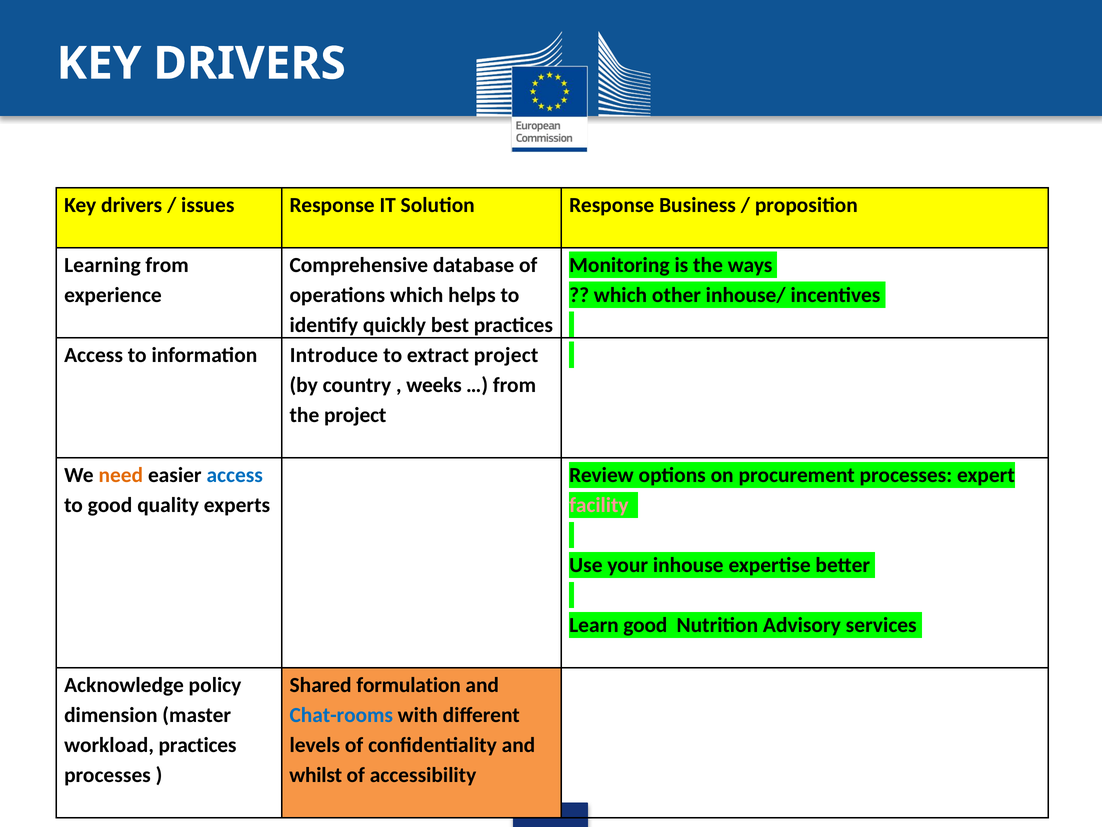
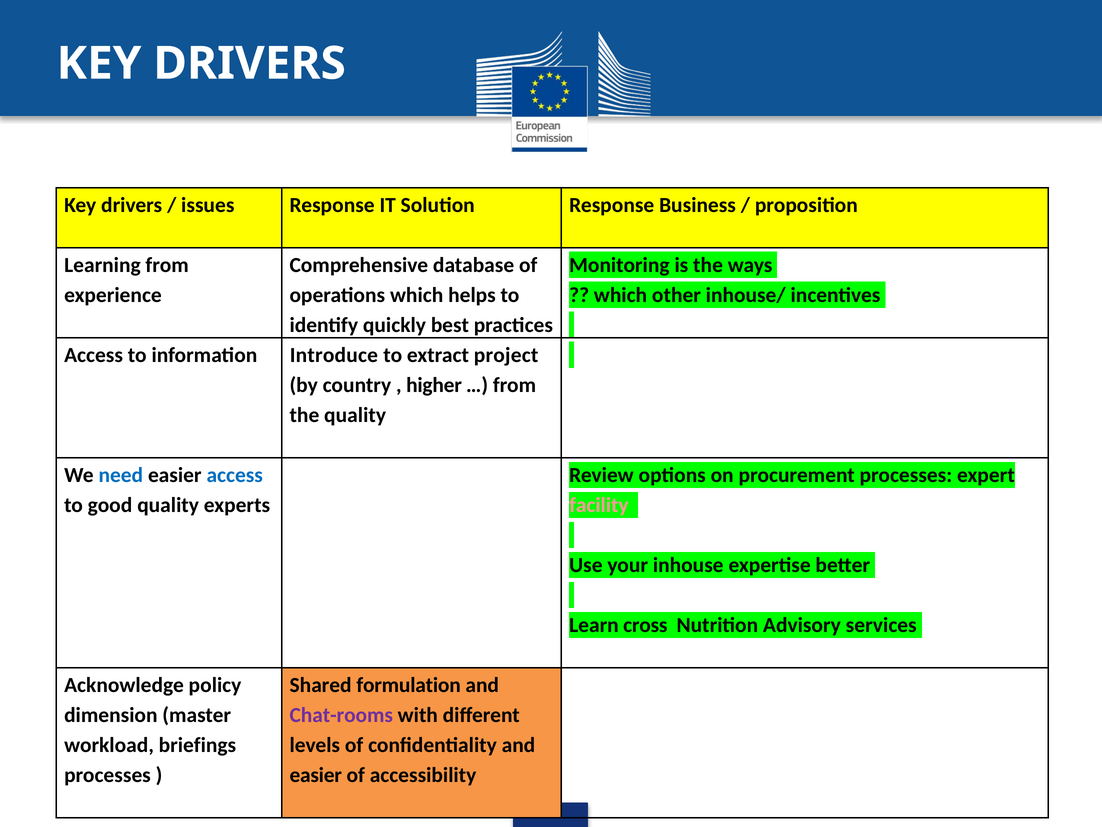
weeks: weeks -> higher
the project: project -> quality
need colour: orange -> blue
Learn good: good -> cross
Chat-rooms colour: blue -> purple
workload practices: practices -> briefings
whilst at (316, 775): whilst -> easier
